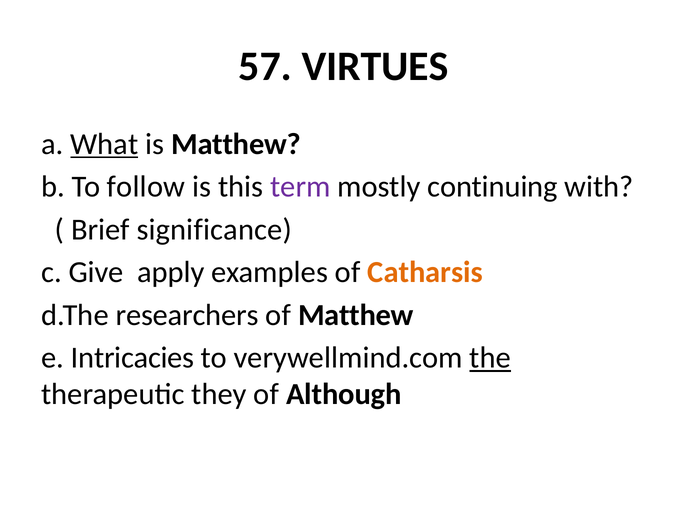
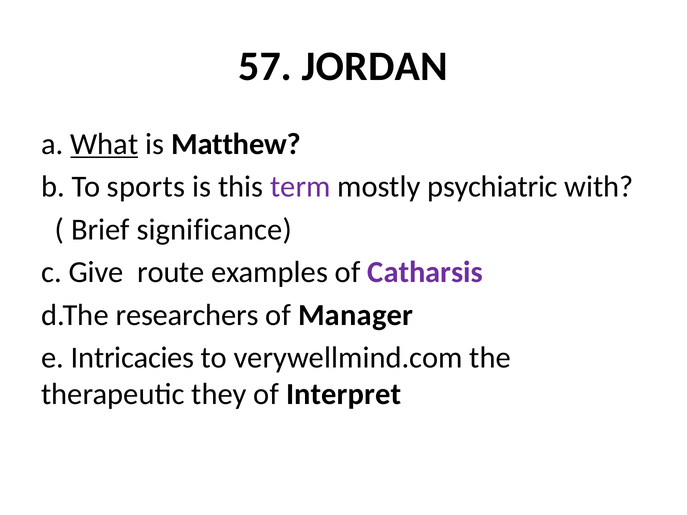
VIRTUES: VIRTUES -> JORDAN
follow: follow -> sports
continuing: continuing -> psychiatric
apply: apply -> route
Catharsis colour: orange -> purple
of Matthew: Matthew -> Manager
the underline: present -> none
Although: Although -> Interpret
